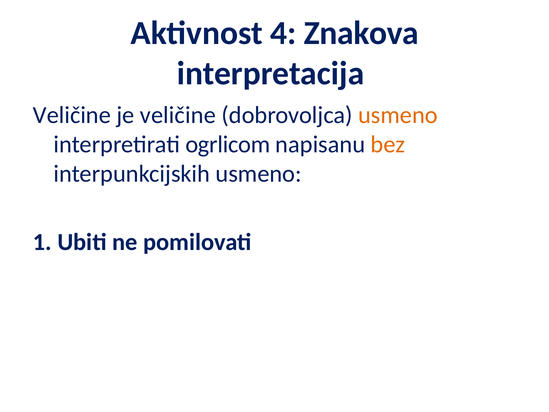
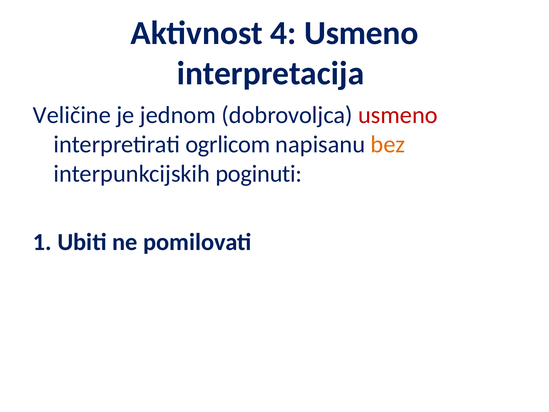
4 Znakova: Znakova -> Usmeno
je veličine: veličine -> jednom
usmeno at (398, 115) colour: orange -> red
interpunkcijskih usmeno: usmeno -> poginuti
